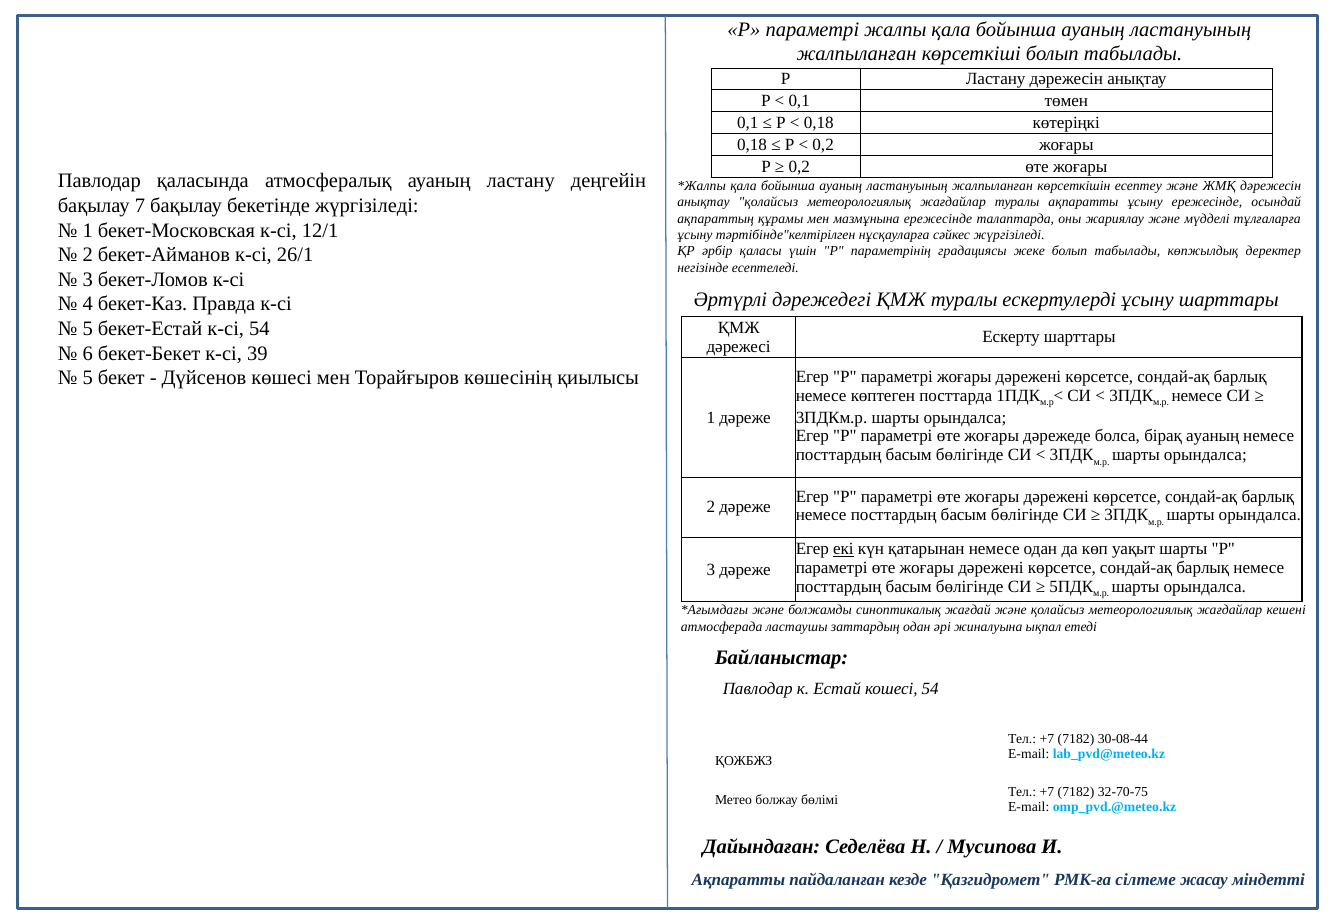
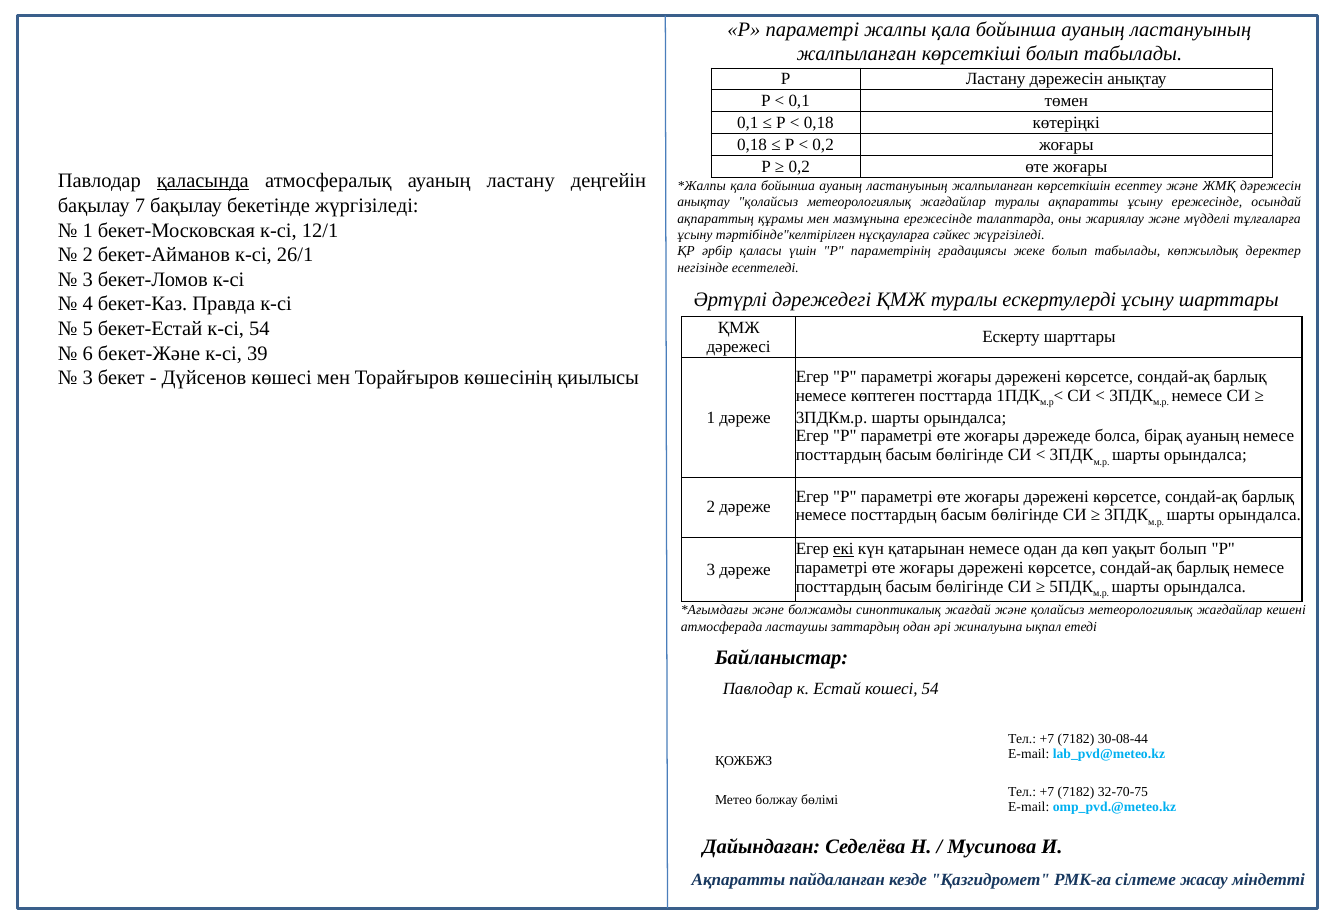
қаласында underline: none -> present
бекет-Бекет: бекет-Бекет -> бекет-Және
5 at (88, 378): 5 -> 3
уақыт шарты: шарты -> болып
